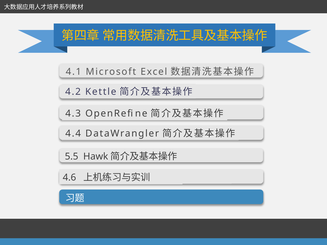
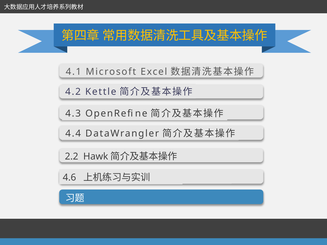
5.5: 5.5 -> 2.2
